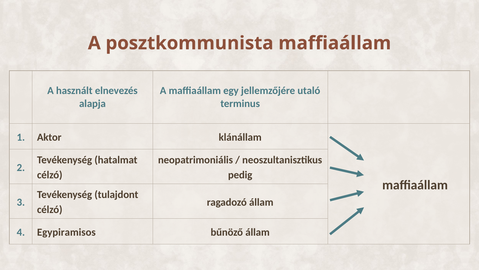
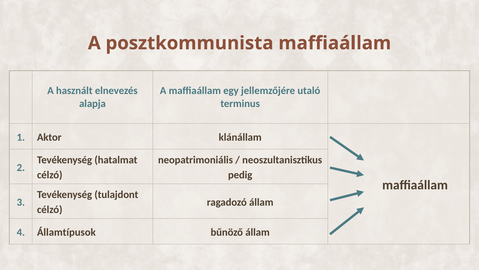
Egypiramisos: Egypiramisos -> Államtípusok
